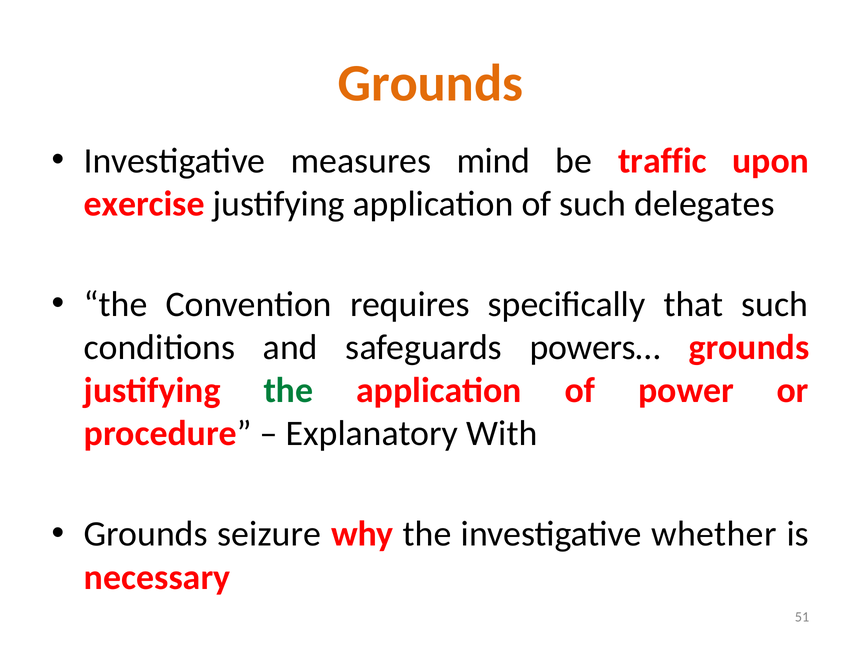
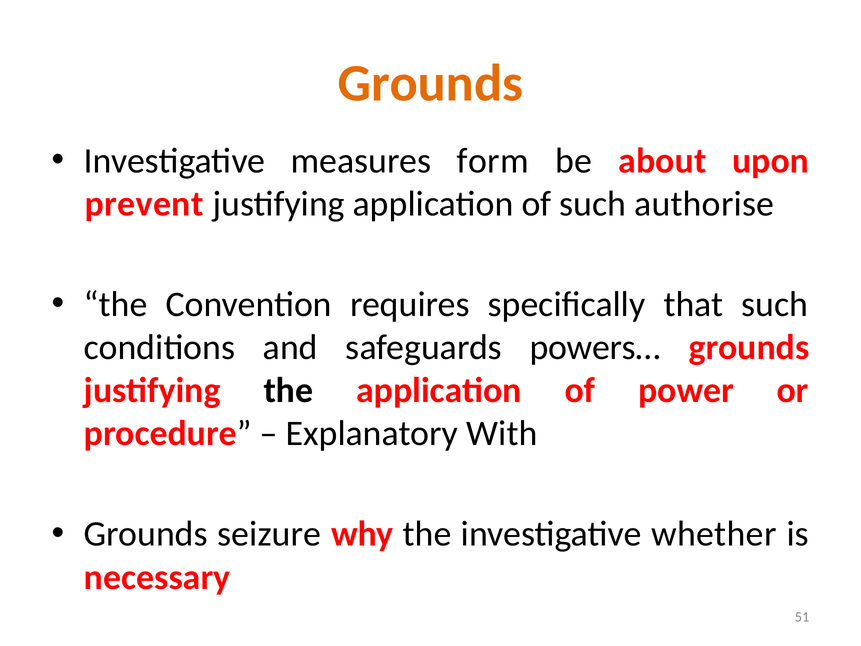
mind: mind -> form
traffic: traffic -> about
exercise: exercise -> prevent
delegates: delegates -> authorise
the at (288, 390) colour: green -> black
